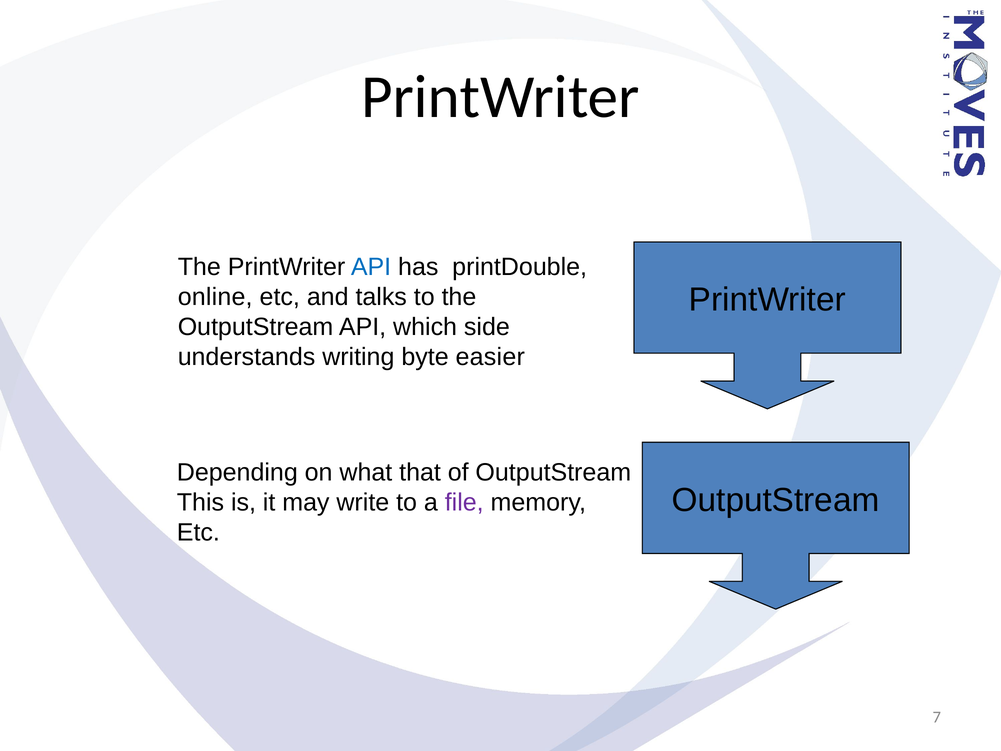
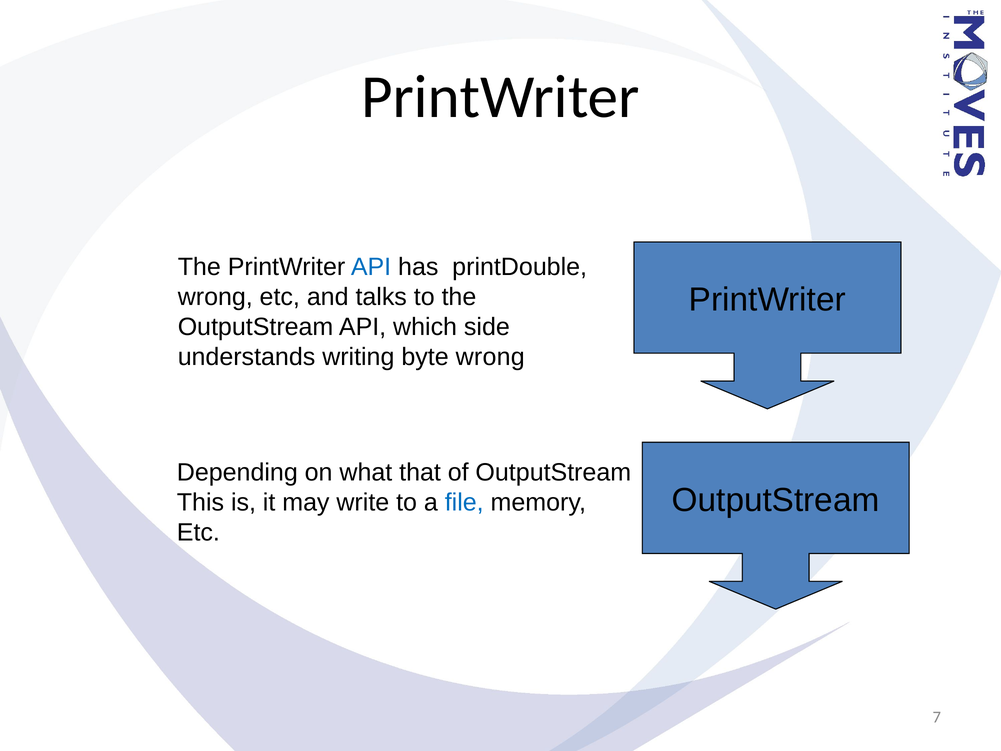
online at (215, 297): online -> wrong
byte easier: easier -> wrong
file colour: purple -> blue
